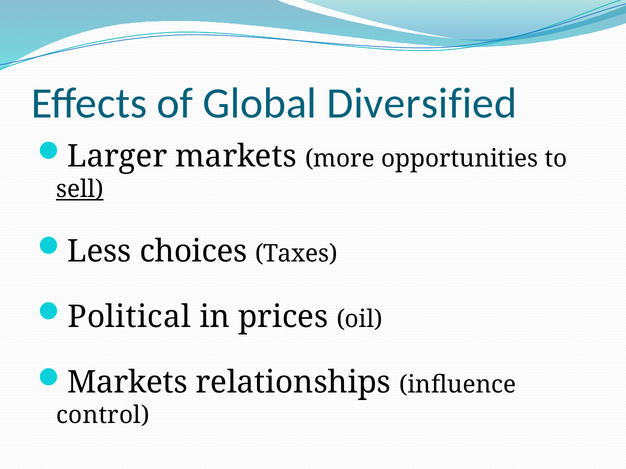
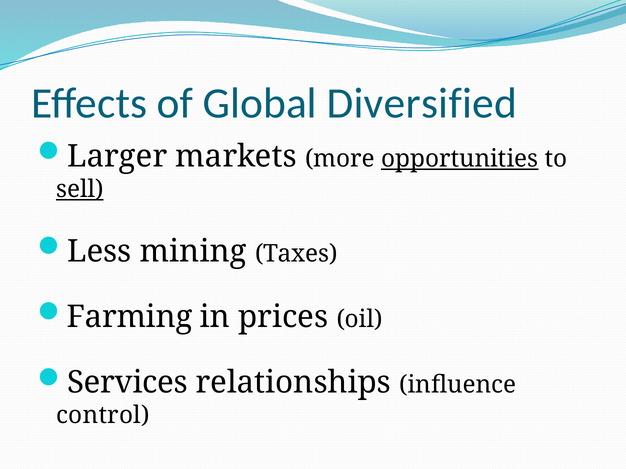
opportunities underline: none -> present
choices: choices -> mining
Political: Political -> Farming
Markets at (127, 383): Markets -> Services
